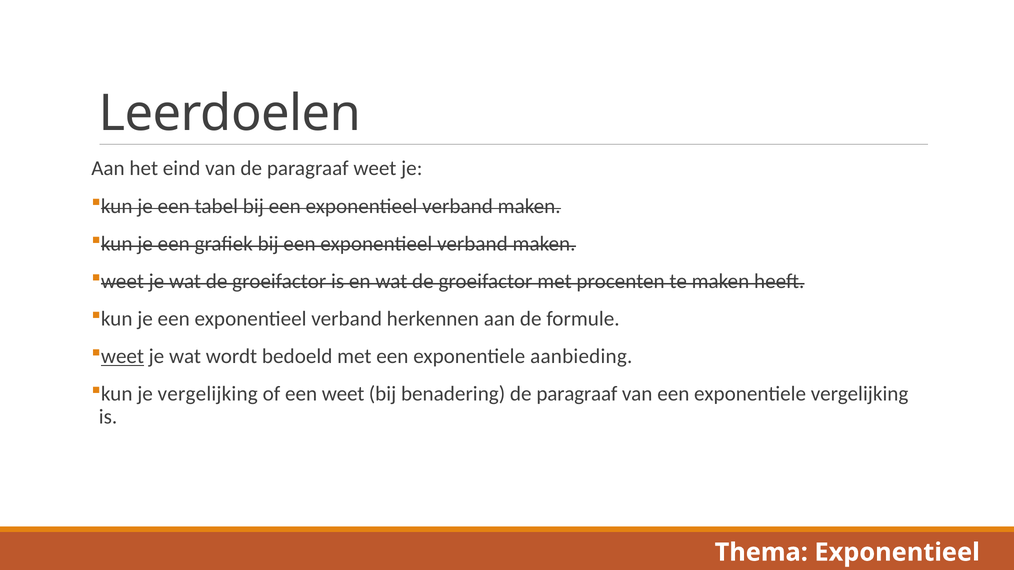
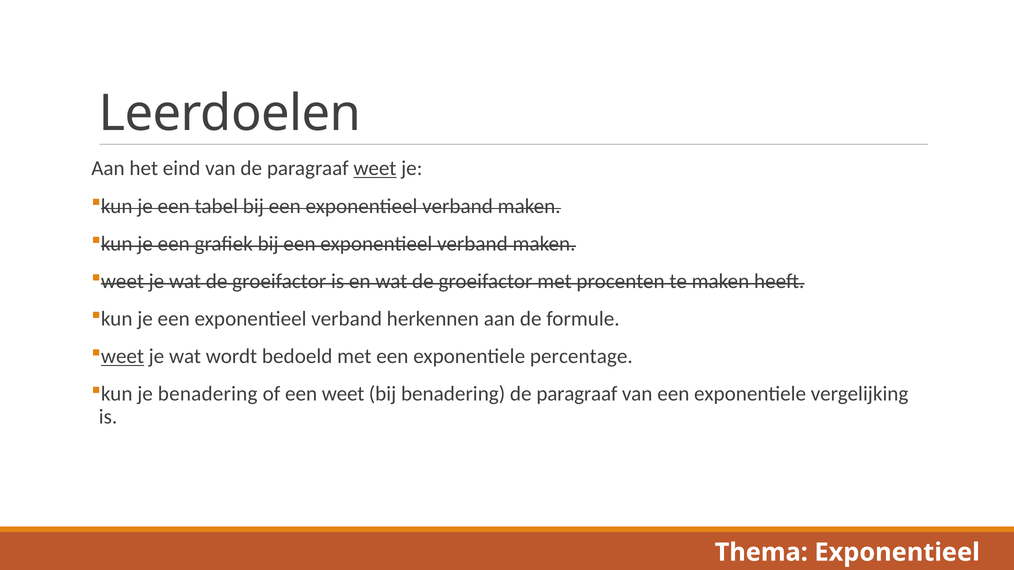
weet at (375, 169) underline: none -> present
aanbieding: aanbieding -> percentage
je vergelijking: vergelijking -> benadering
